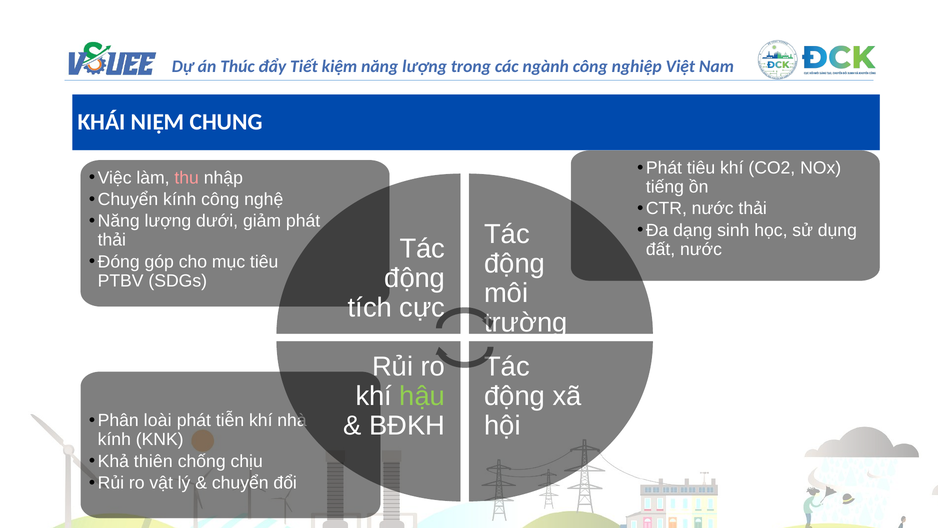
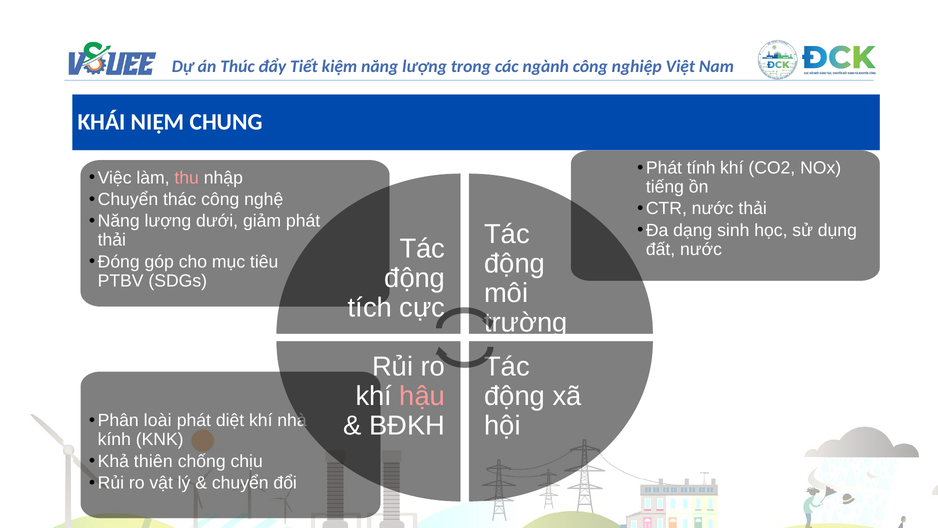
Phát tiêu: tiêu -> tính
Chuyển kính: kính -> thác
hậu colour: light green -> pink
tiễn: tiễn -> diệt
